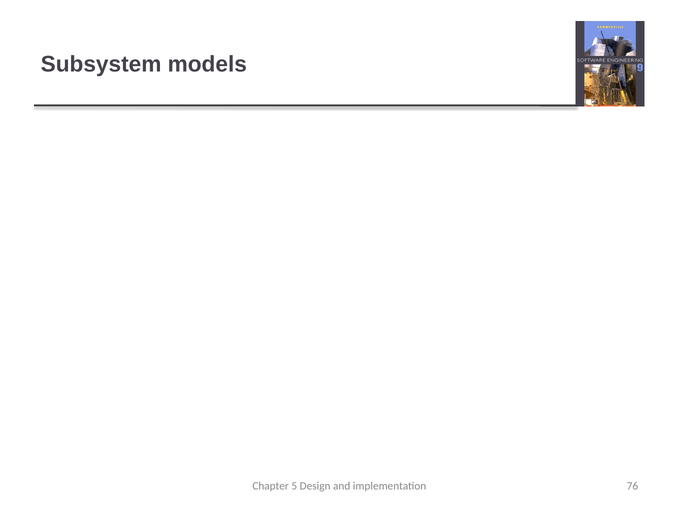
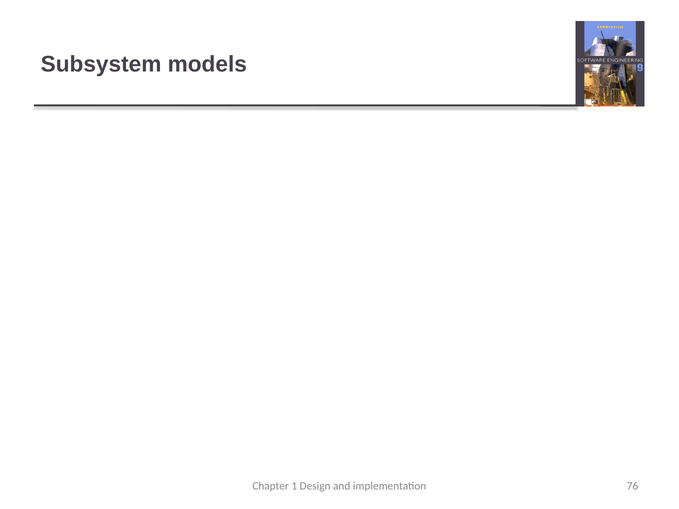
5: 5 -> 1
